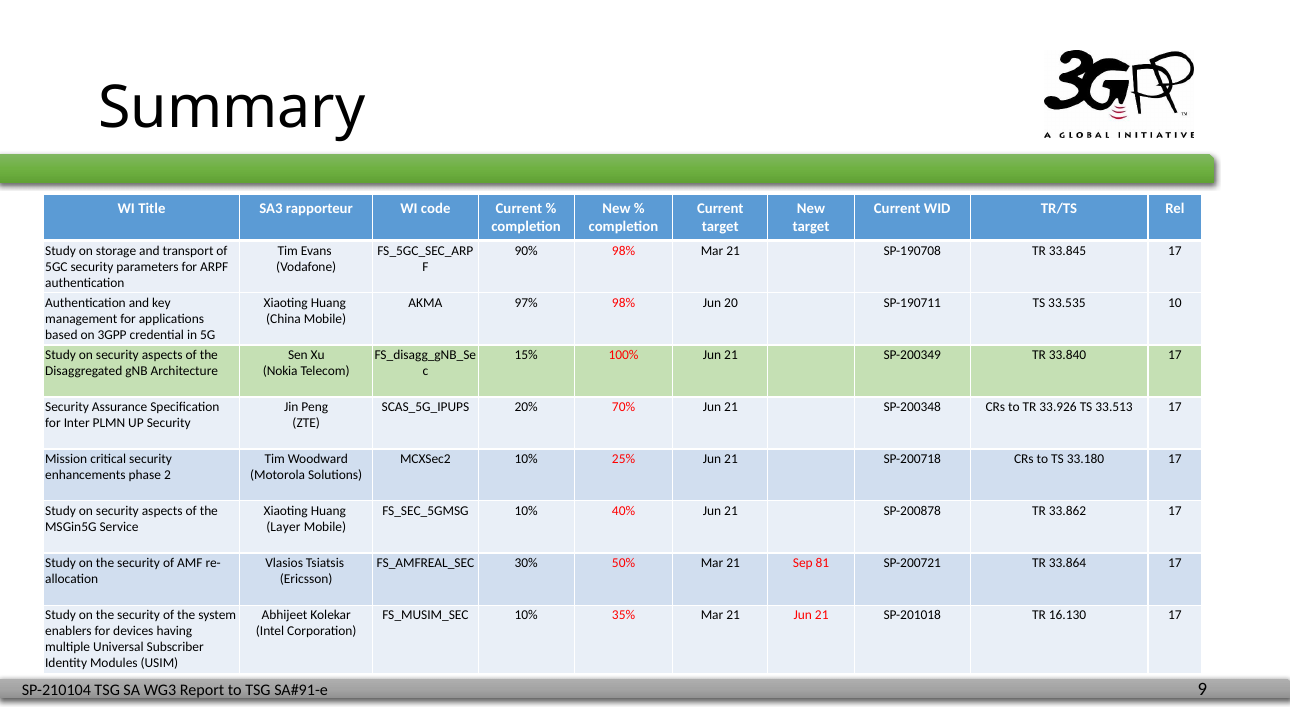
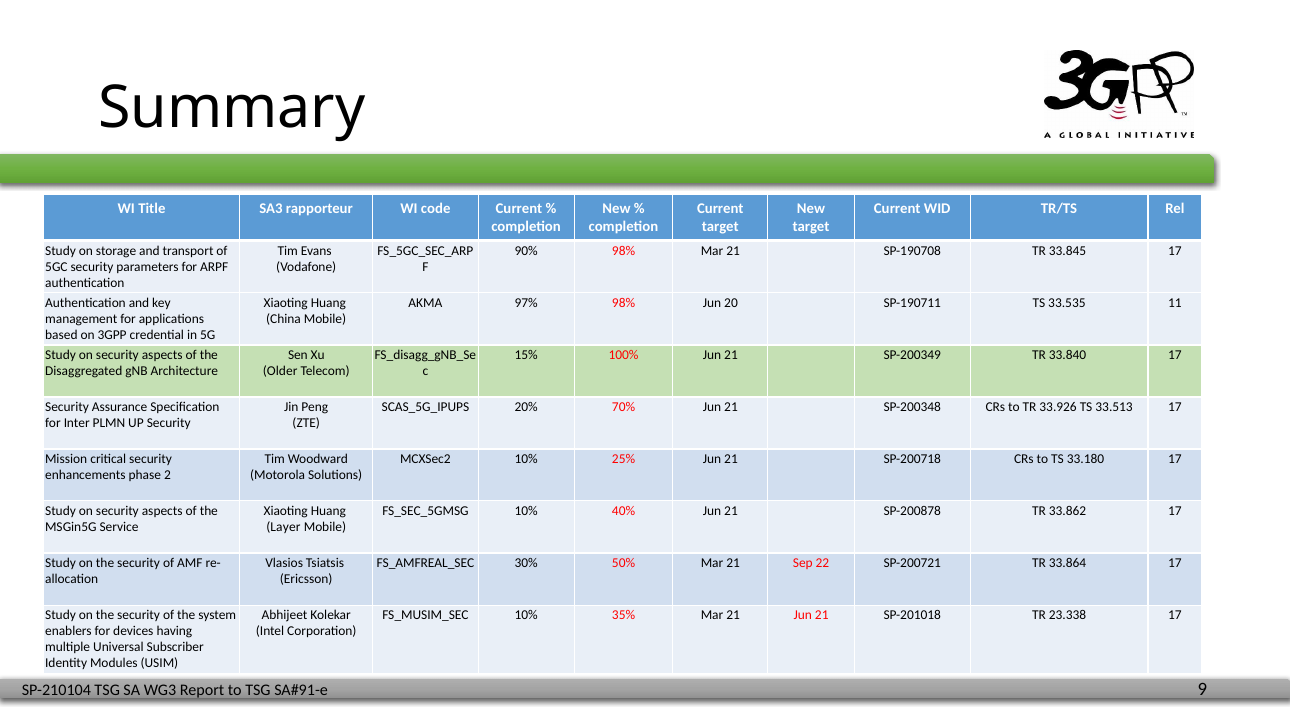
10: 10 -> 11
Nokia: Nokia -> Older
81: 81 -> 22
16.130: 16.130 -> 23.338
